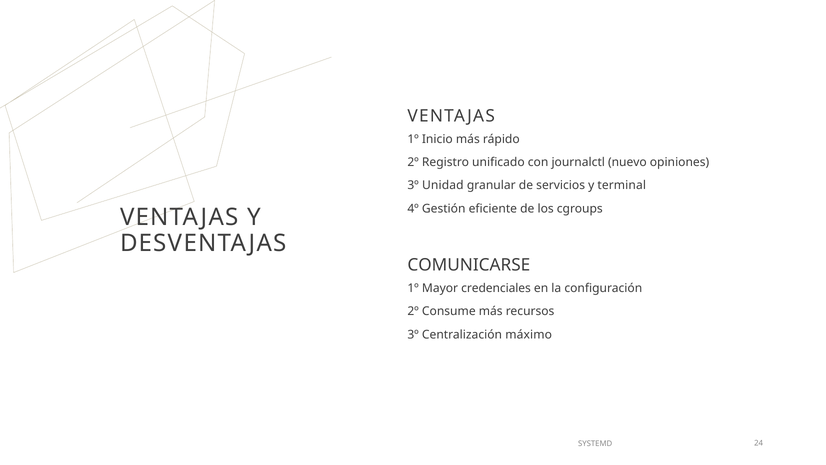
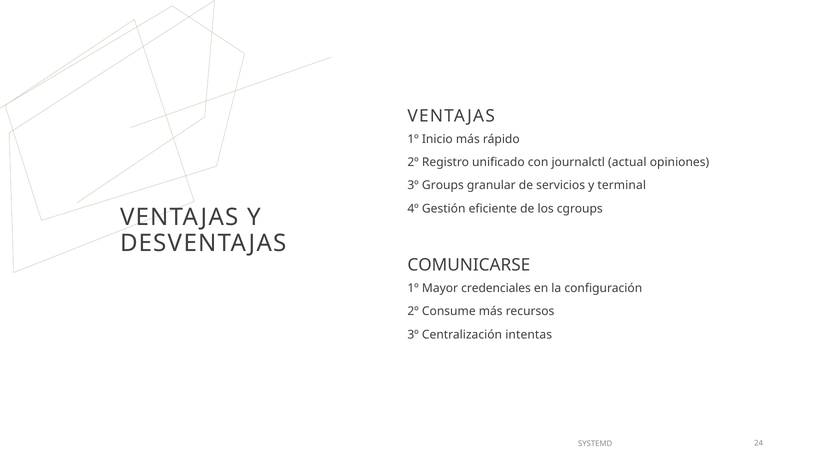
nuevo: nuevo -> actual
Unidad: Unidad -> Groups
máximo: máximo -> intentas
